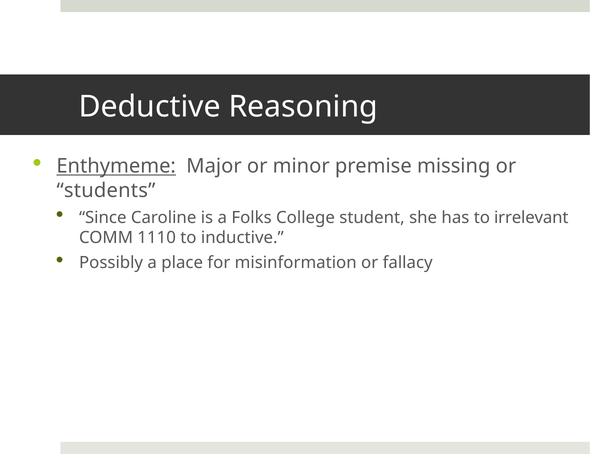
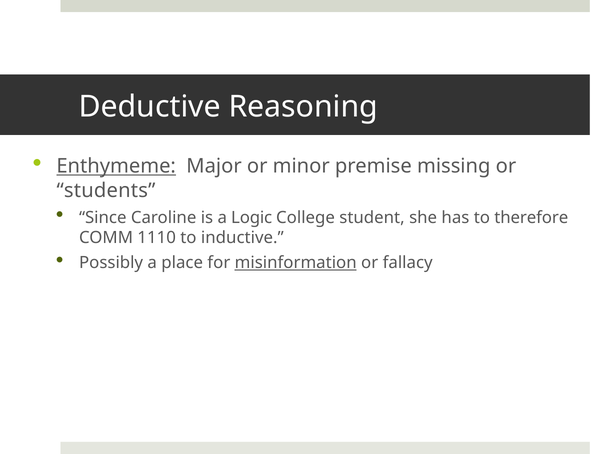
Folks: Folks -> Logic
irrelevant: irrelevant -> therefore
misinformation underline: none -> present
